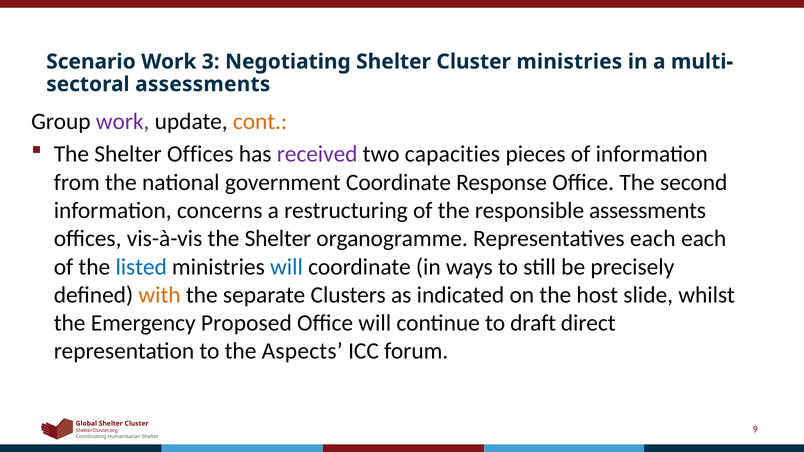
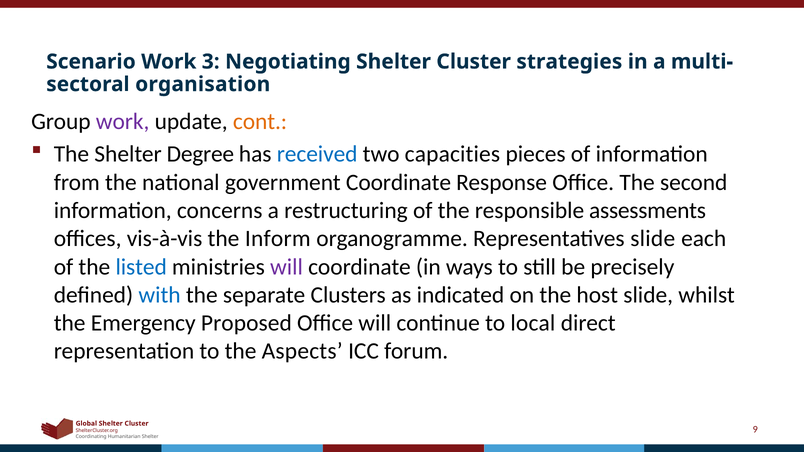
Cluster ministries: ministries -> strategies
assessments at (203, 84): assessments -> organisation
Shelter Offices: Offices -> Degree
received colour: purple -> blue
vis-à-vis the Shelter: Shelter -> Inform
Representatives each: each -> slide
will at (287, 267) colour: blue -> purple
with colour: orange -> blue
draft: draft -> local
